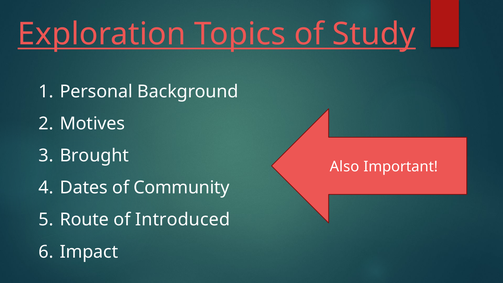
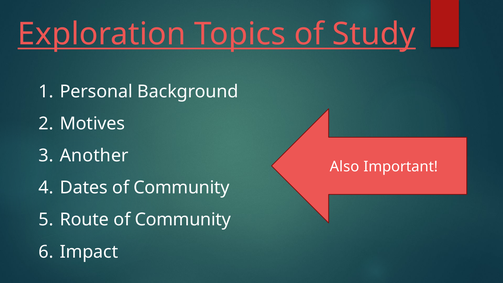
Brought: Brought -> Another
Route of Introduced: Introduced -> Community
